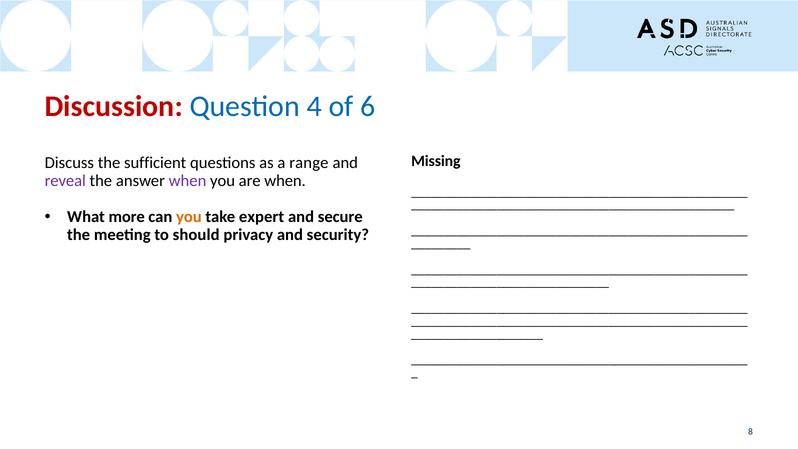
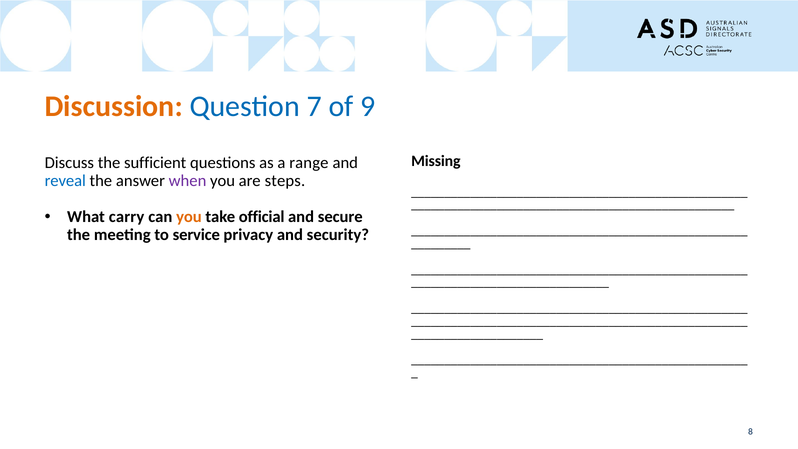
Discussion colour: red -> orange
4: 4 -> 7
6: 6 -> 9
reveal colour: purple -> blue
are when: when -> steps
more: more -> carry
expert: expert -> official
should: should -> service
